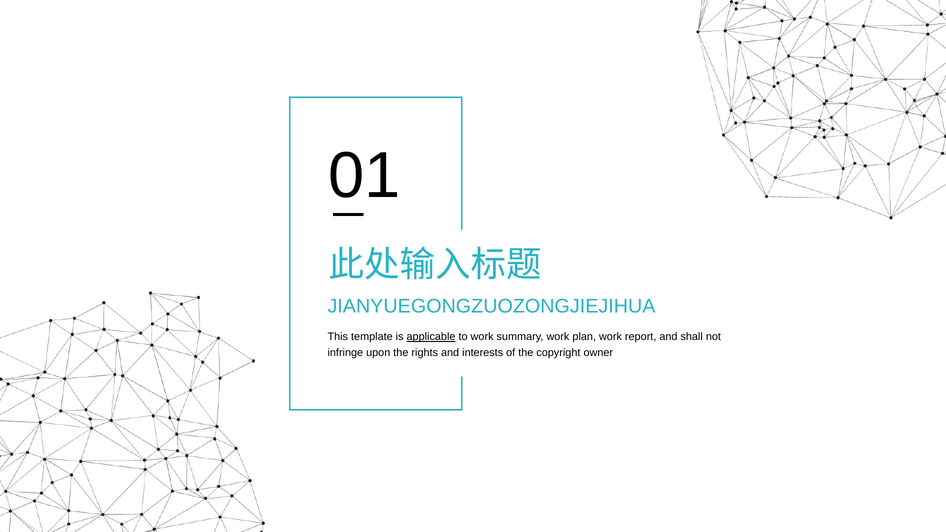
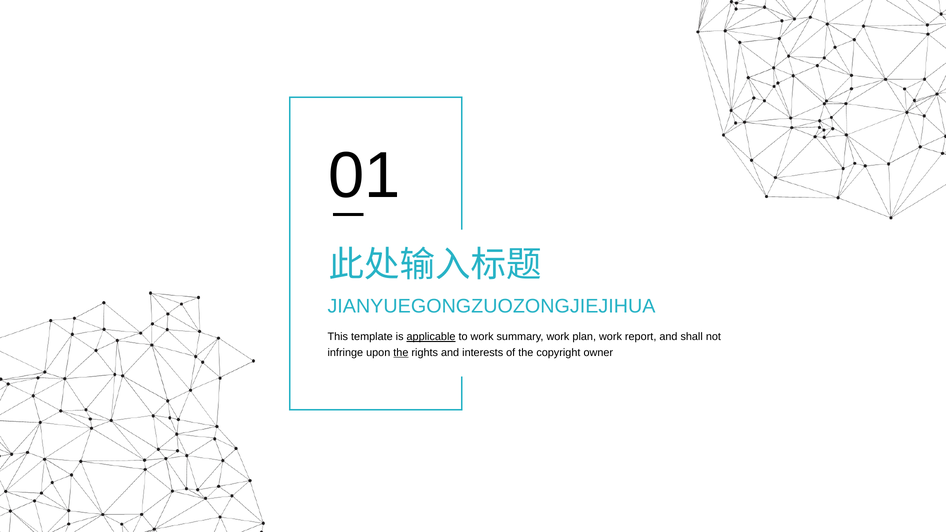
the at (401, 353) underline: none -> present
